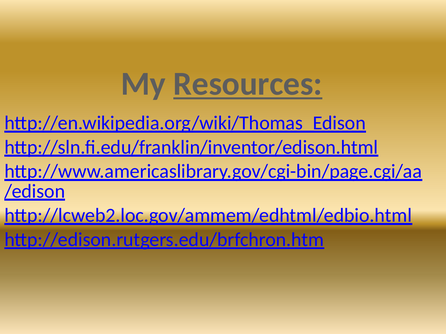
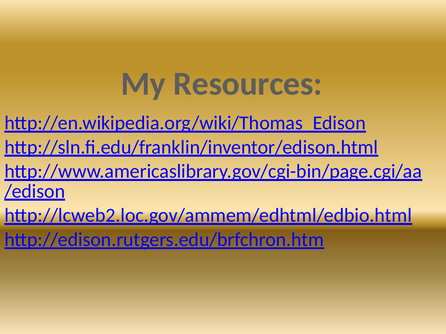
Resources underline: present -> none
